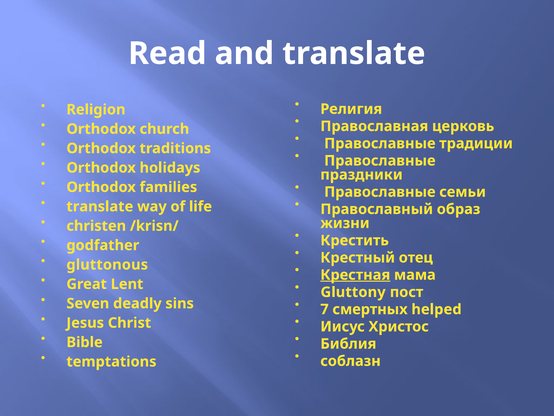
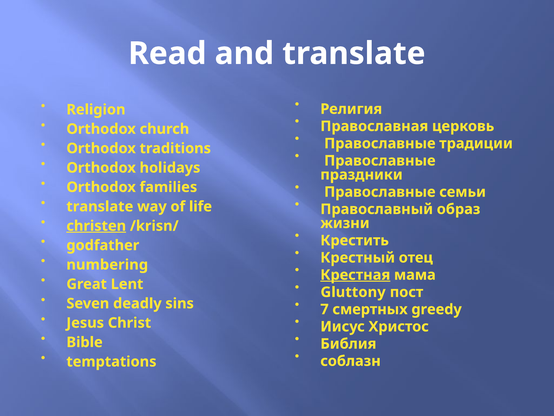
christen underline: none -> present
gluttonous: gluttonous -> numbering
helped: helped -> greedy
